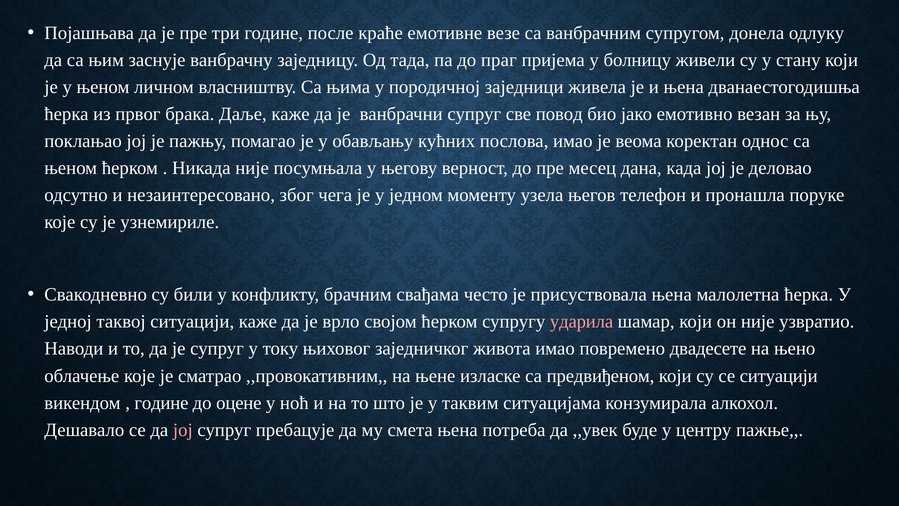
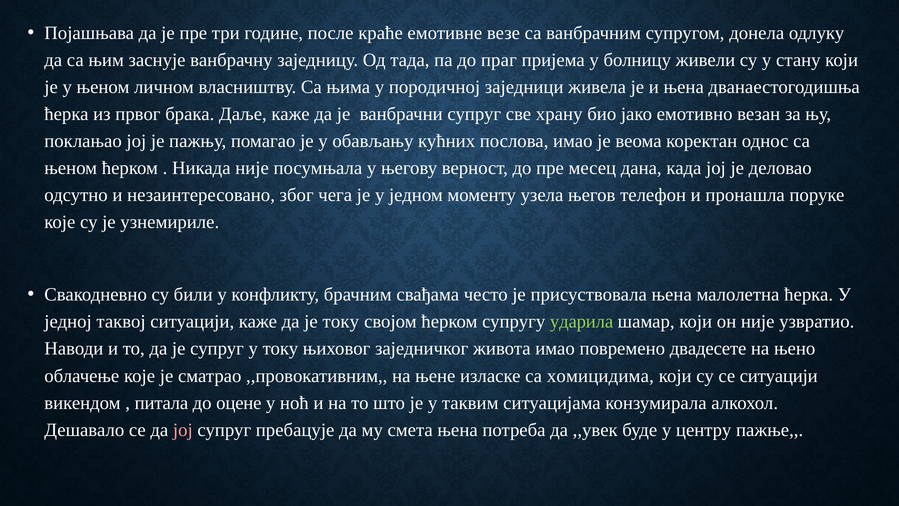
повод: повод -> храну
је врло: врло -> току
ударила colour: pink -> light green
предвиђеном: предвиђеном -> хомицидима
године at (161, 403): године -> питала
